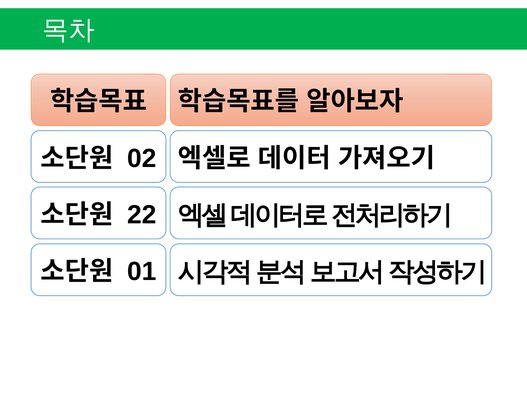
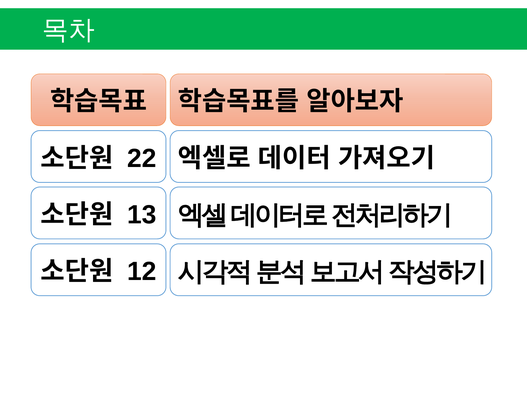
02: 02 -> 22
22: 22 -> 13
01: 01 -> 12
